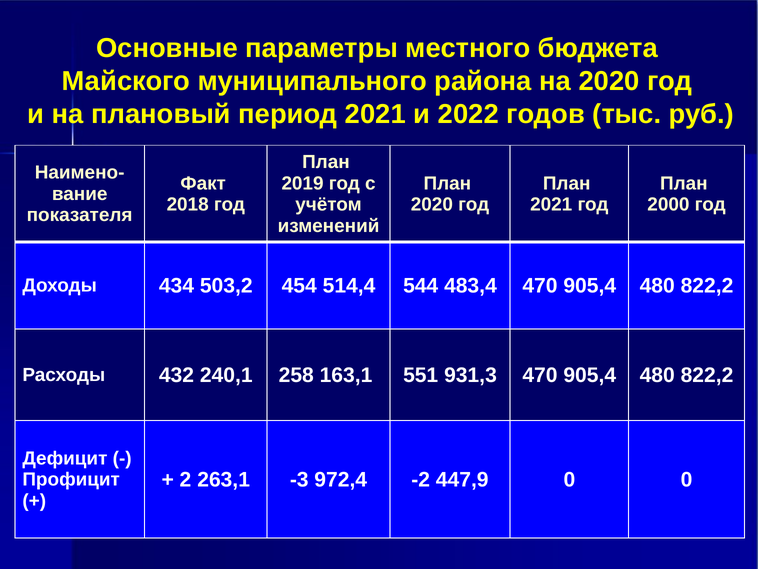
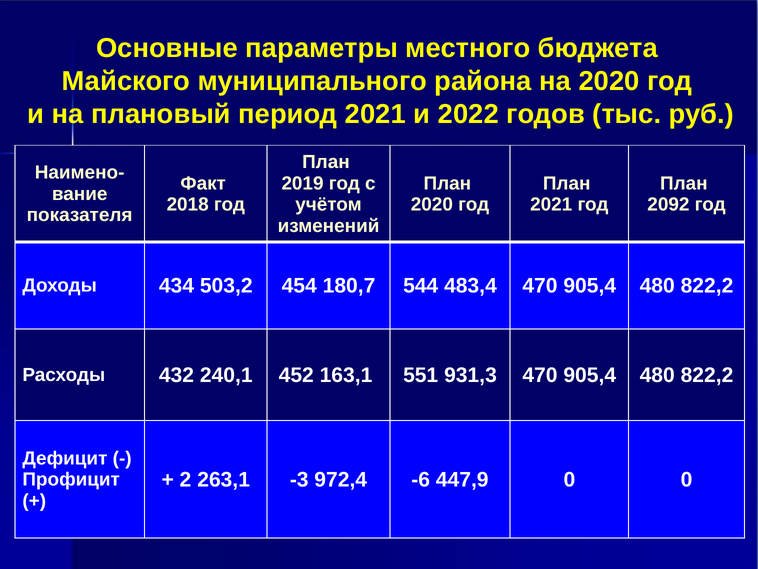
2000: 2000 -> 2092
514,4: 514,4 -> 180,7
258: 258 -> 452
-2: -2 -> -6
